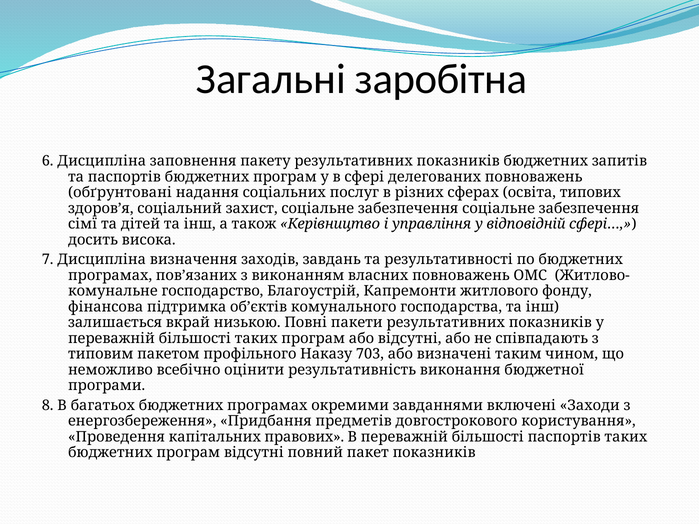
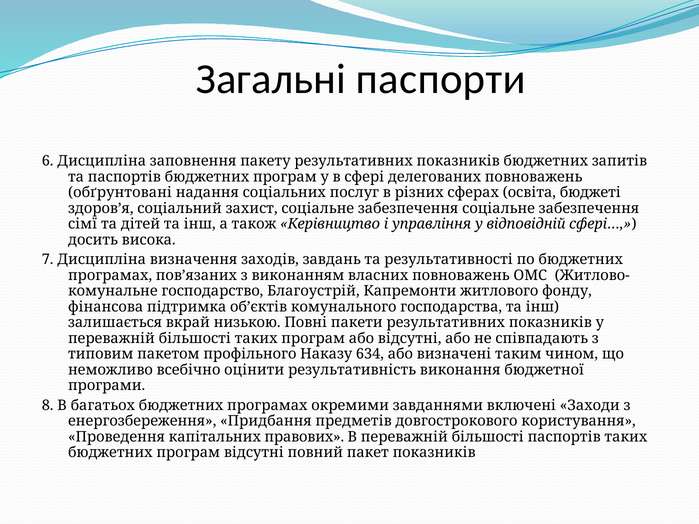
заробітна: заробітна -> паспорти
типових: типових -> бюджеті
703: 703 -> 634
